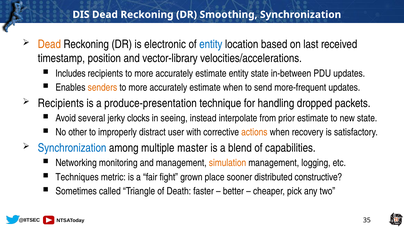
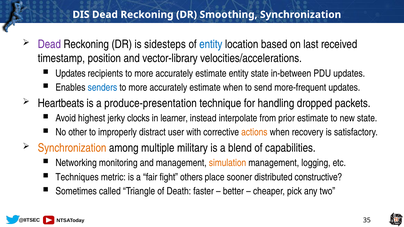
Dead at (49, 44) colour: orange -> purple
electronic: electronic -> sidesteps
Includes at (71, 74): Includes -> Updates
senders colour: orange -> blue
Recipients at (61, 103): Recipients -> Heartbeats
several: several -> highest
seeing: seeing -> learner
Synchronization at (72, 148) colour: blue -> orange
master: master -> military
grown: grown -> others
